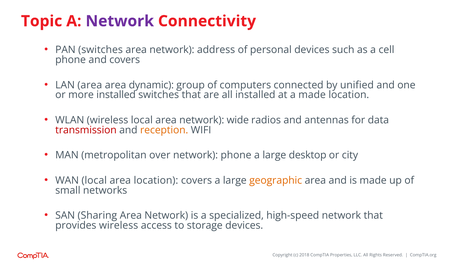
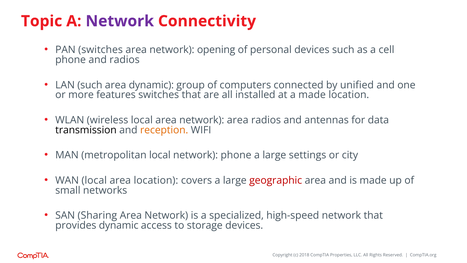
address: address -> opening
and covers: covers -> radios
LAN area: area -> such
more installed: installed -> features
network wide: wide -> area
transmission colour: red -> black
metropolitan over: over -> local
desktop: desktop -> settings
geographic colour: orange -> red
provides wireless: wireless -> dynamic
